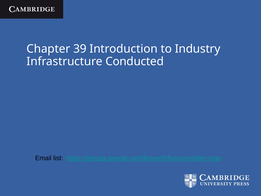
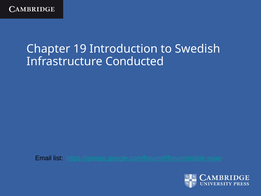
39: 39 -> 19
Industry: Industry -> Swedish
